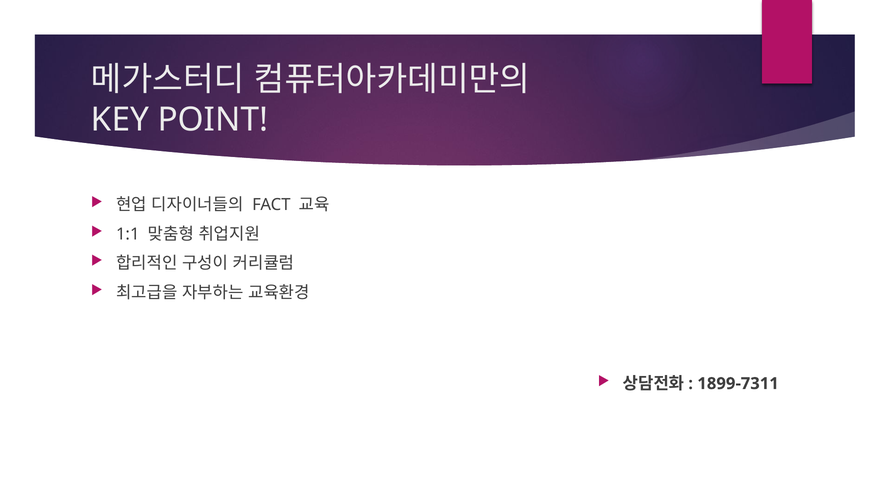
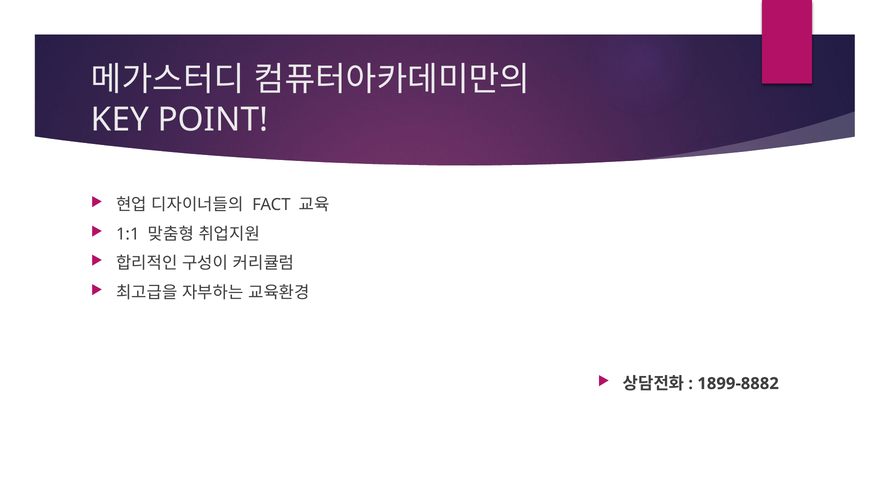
1899-7311: 1899-7311 -> 1899-8882
